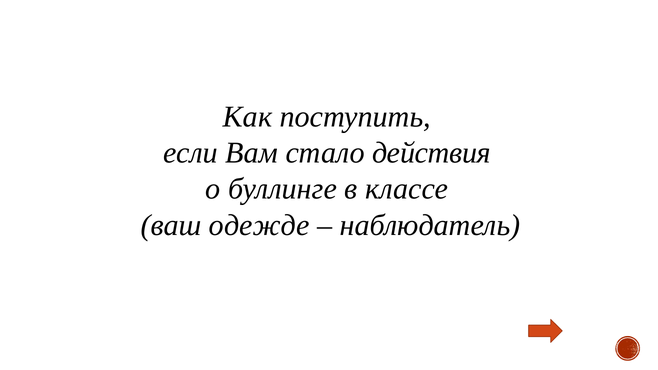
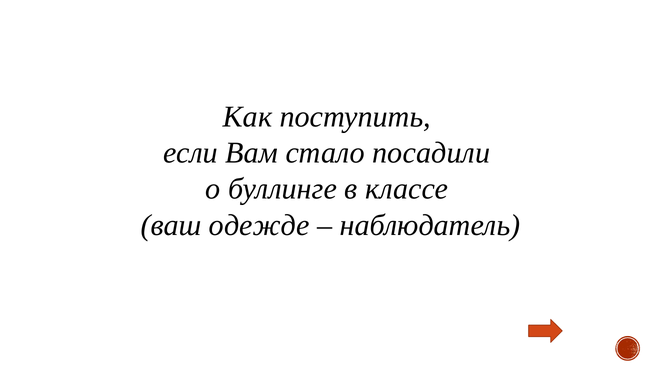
действия: действия -> посадили
